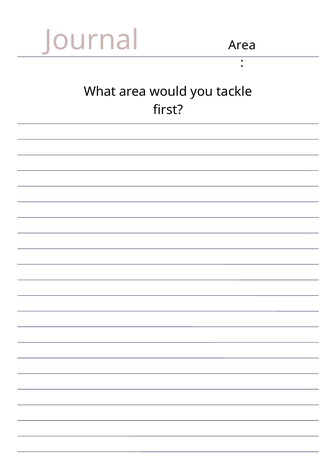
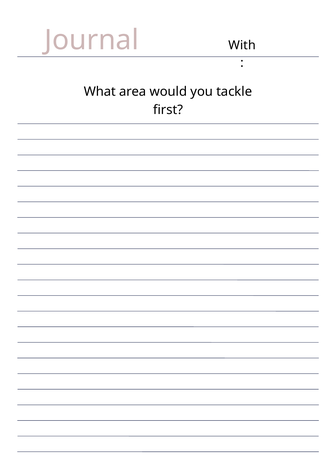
Journal Area: Area -> With
